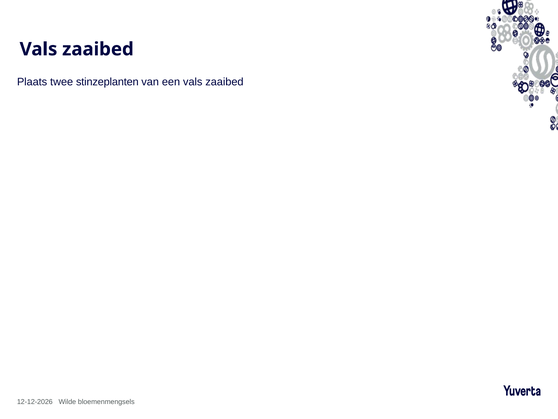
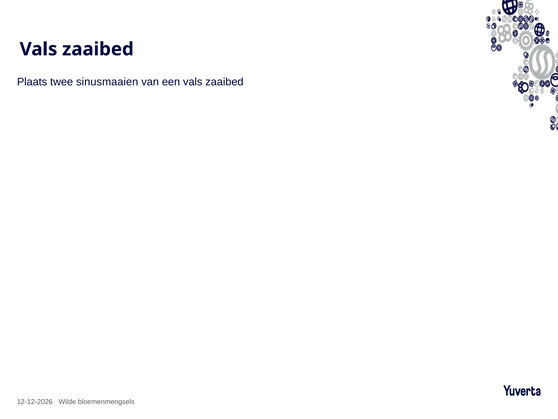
stinzeplanten: stinzeplanten -> sinusmaaien
